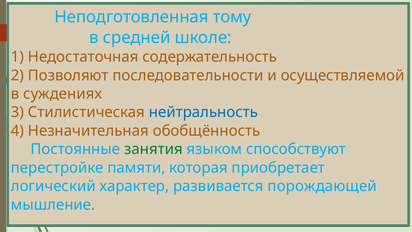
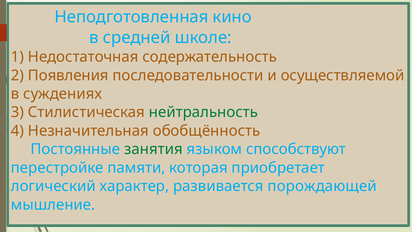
тому: тому -> кино
Позволяют: Позволяют -> Появления
нейтральность colour: blue -> green
